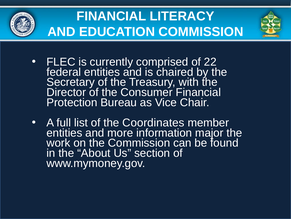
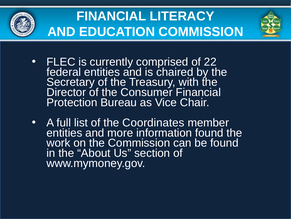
information major: major -> found
